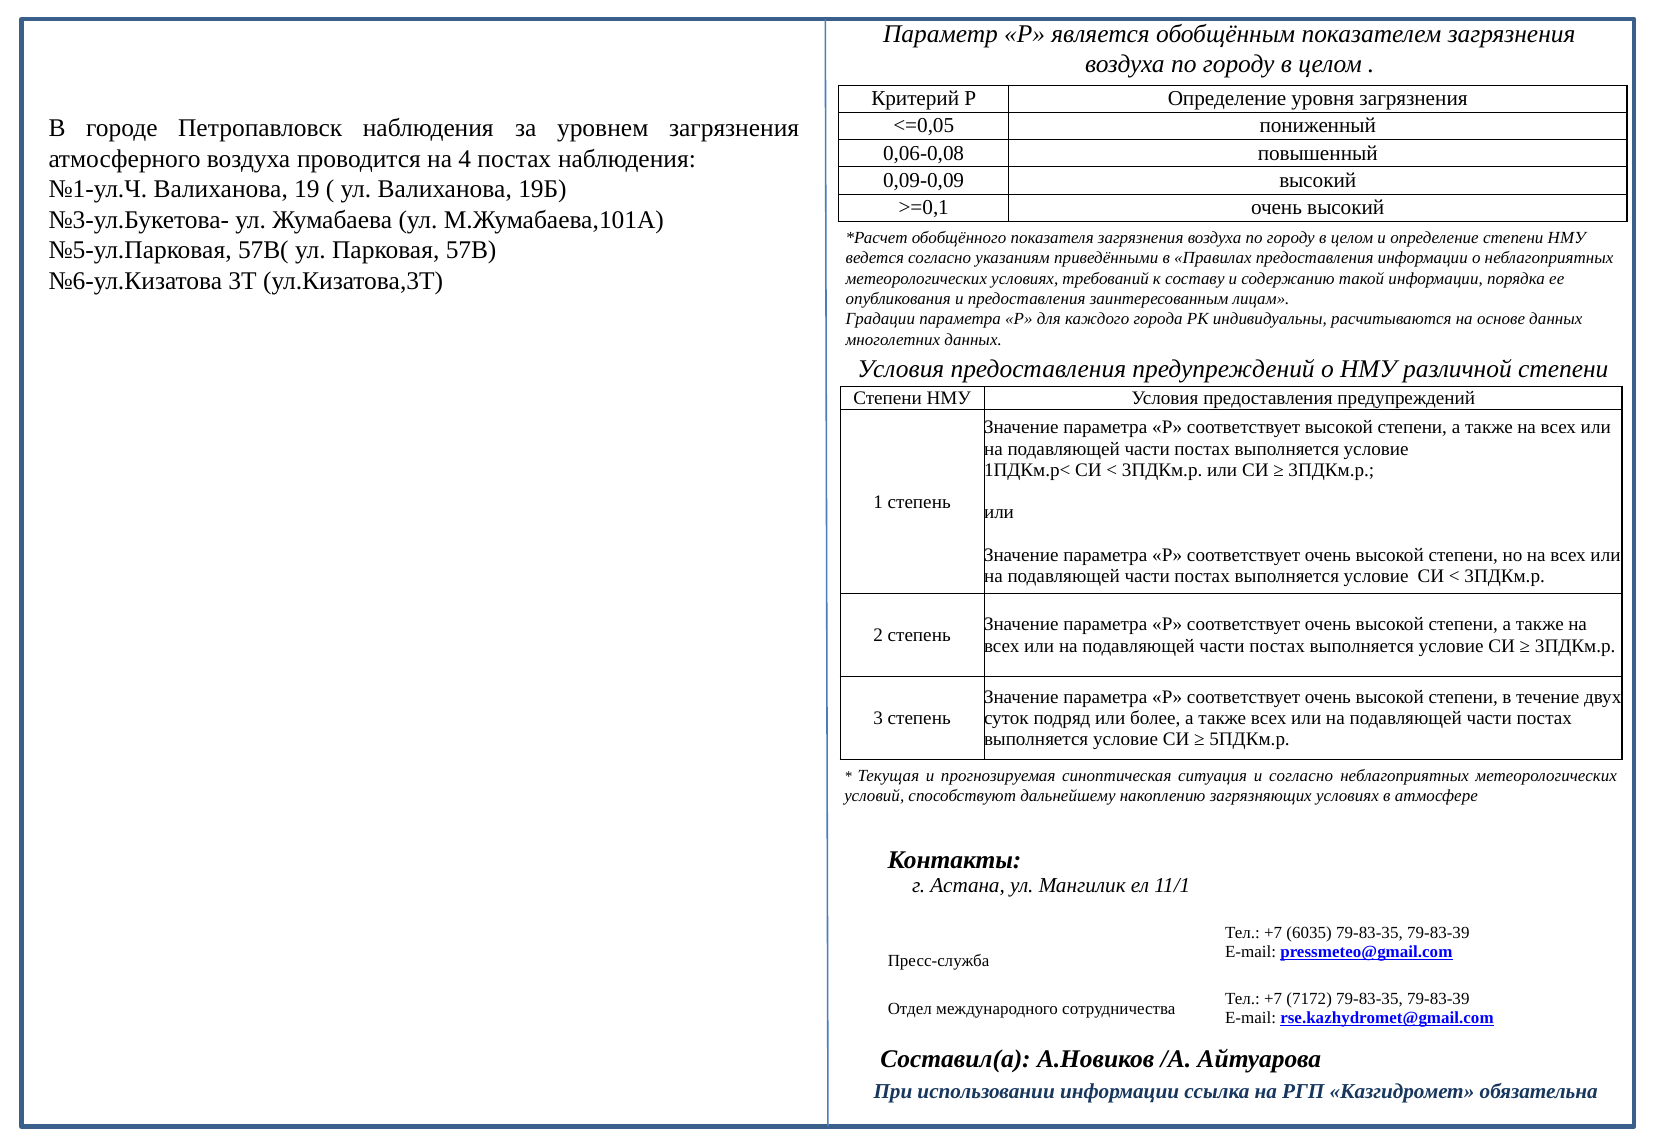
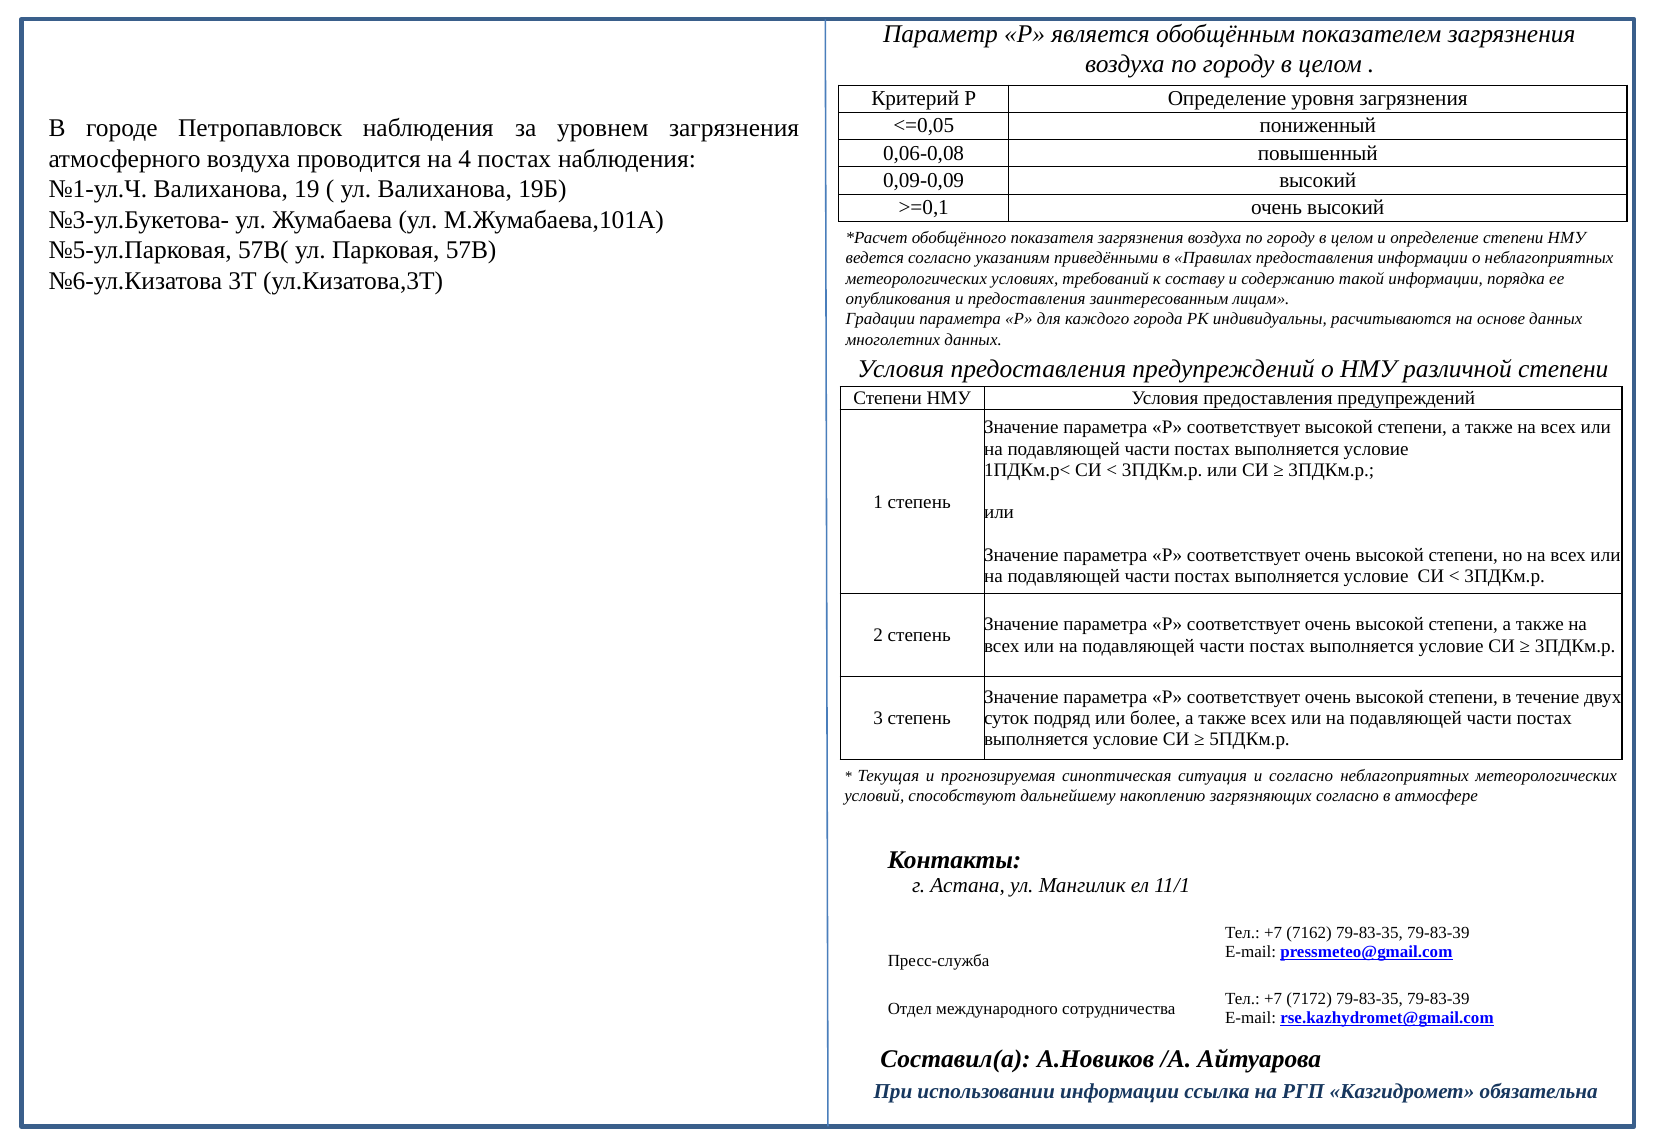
загрязняющих условиях: условиях -> согласно
6035: 6035 -> 7162
